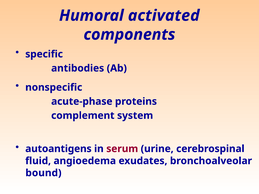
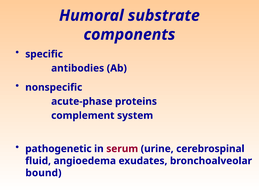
activated: activated -> substrate
autoantigens: autoantigens -> pathogenetic
